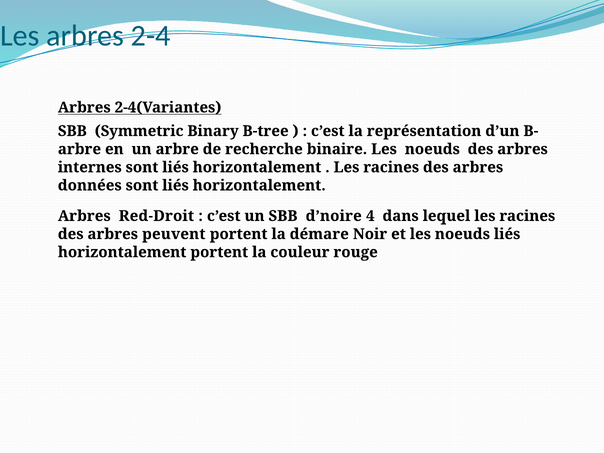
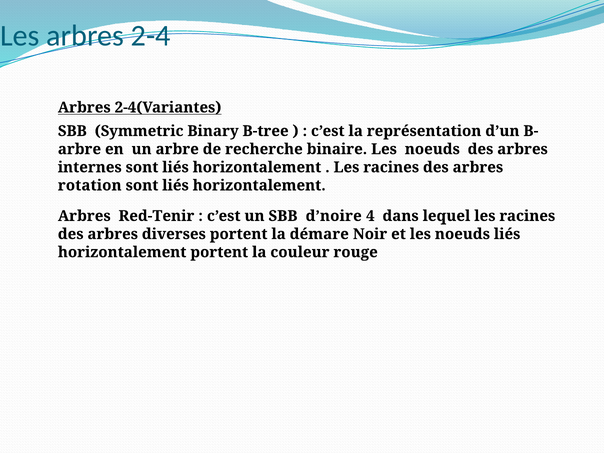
données: données -> rotation
Red-Droit: Red-Droit -> Red-Tenir
peuvent: peuvent -> diverses
